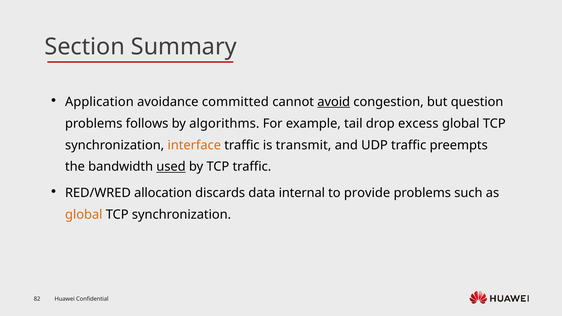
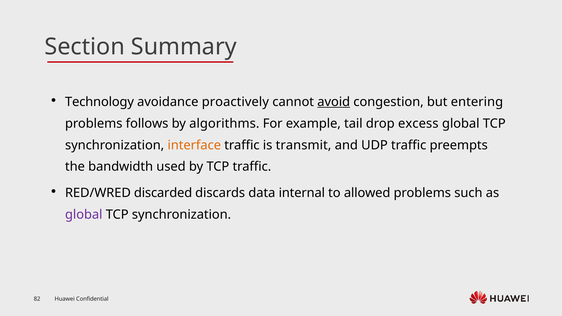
Application: Application -> Technology
committed: committed -> proactively
question: question -> entering
used underline: present -> none
allocation: allocation -> discarded
provide: provide -> allowed
global at (84, 215) colour: orange -> purple
